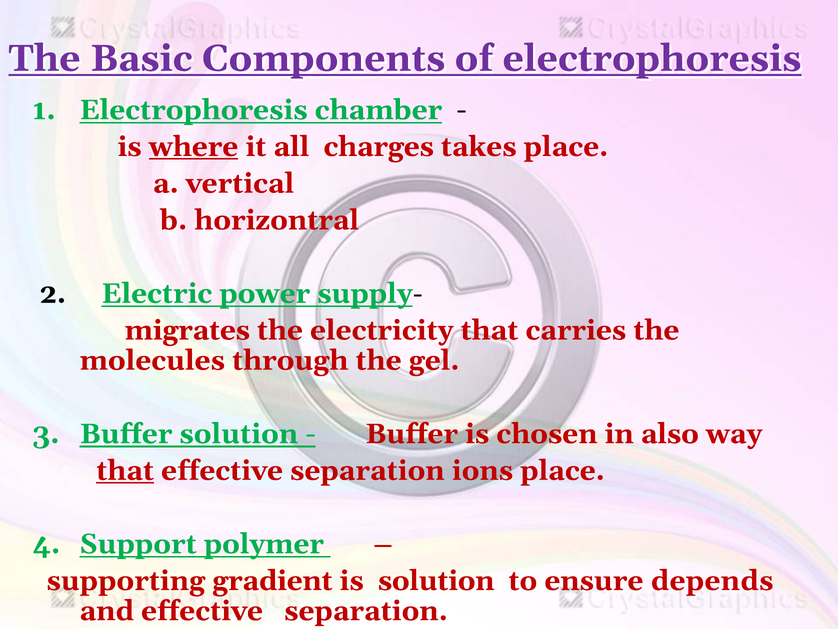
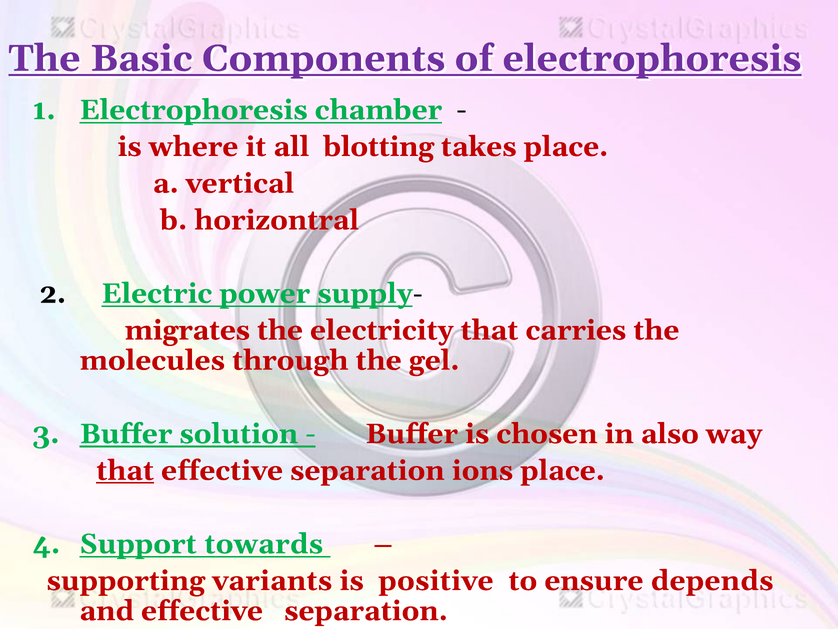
where underline: present -> none
charges: charges -> blotting
polymer: polymer -> towards
gradient: gradient -> variants
is solution: solution -> positive
